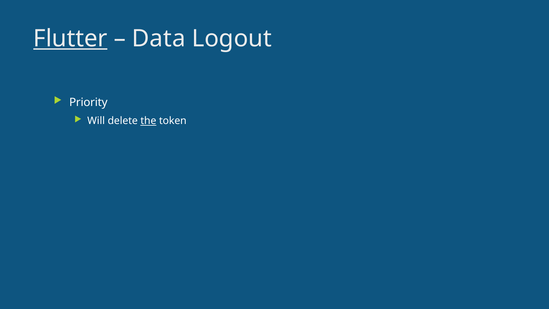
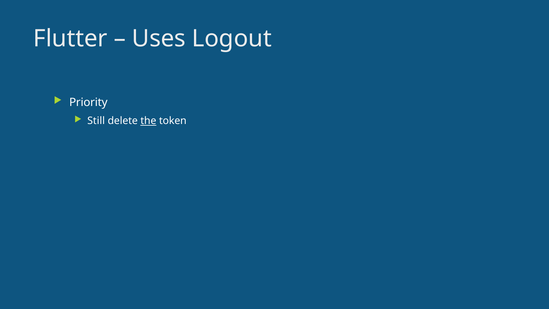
Flutter underline: present -> none
Data: Data -> Uses
Will: Will -> Still
